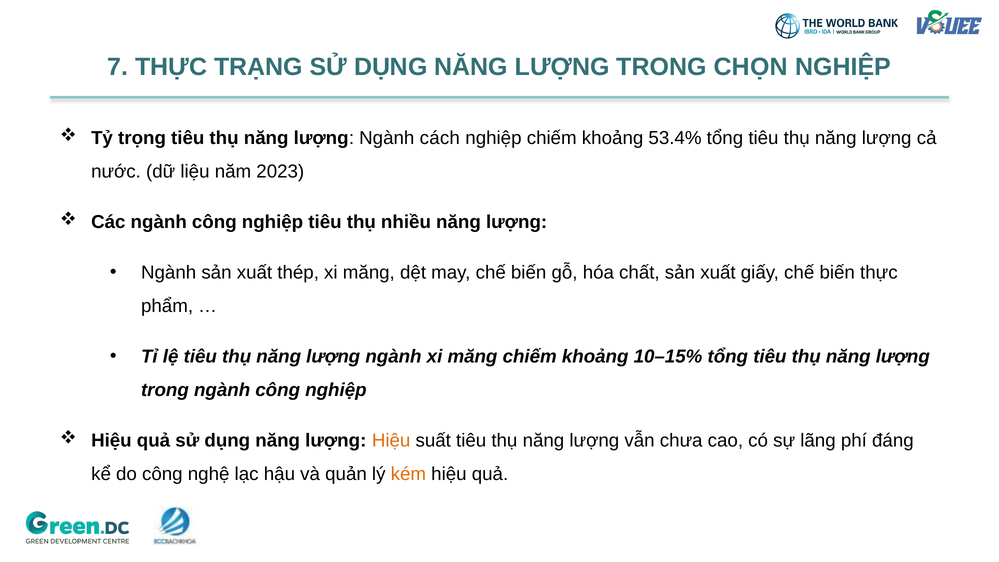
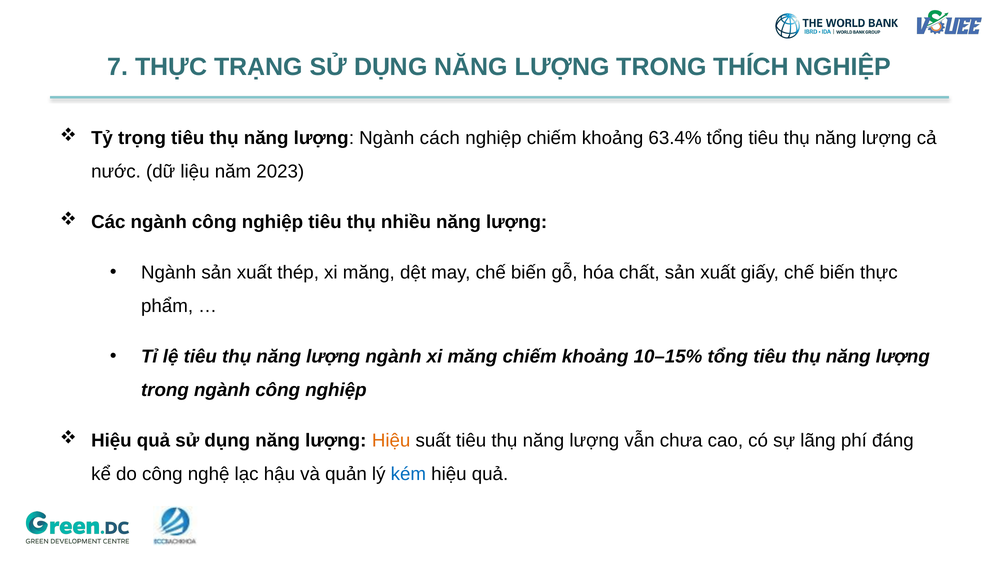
CHỌN: CHỌN -> THÍCH
53.4%: 53.4% -> 63.4%
kém colour: orange -> blue
